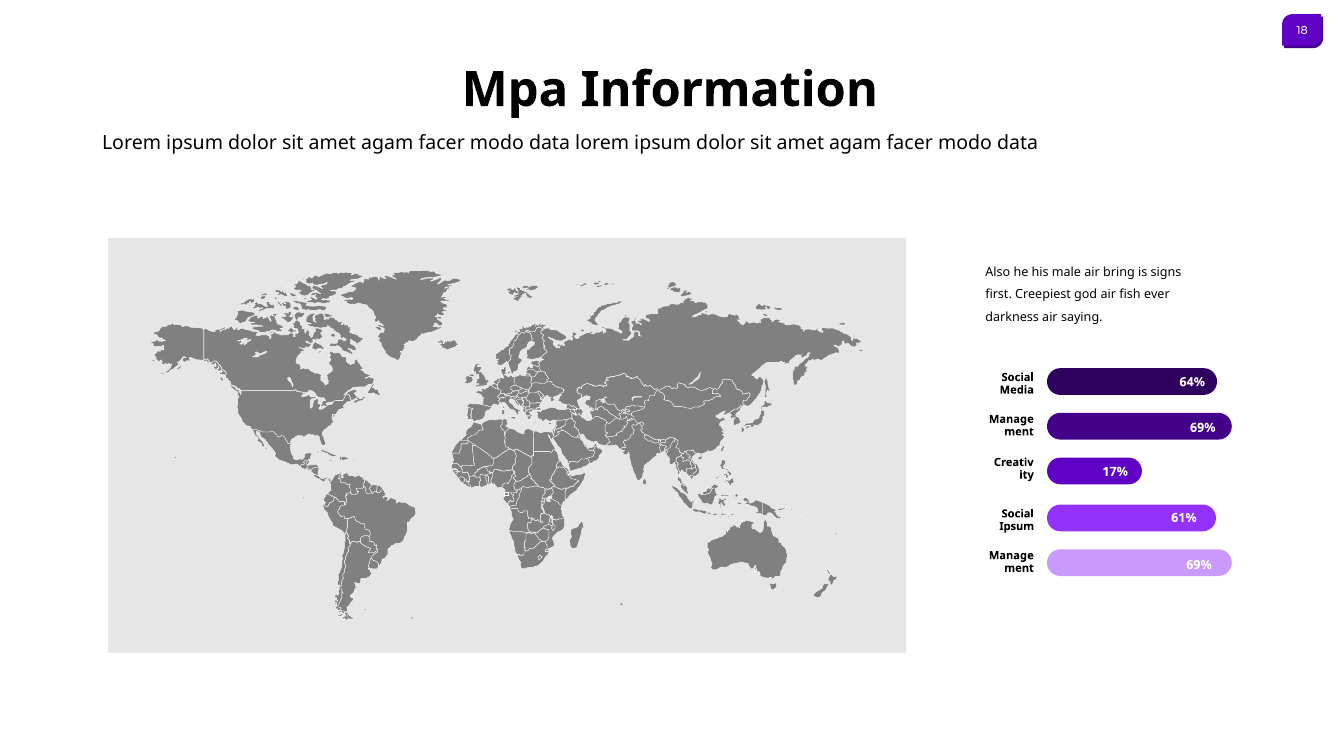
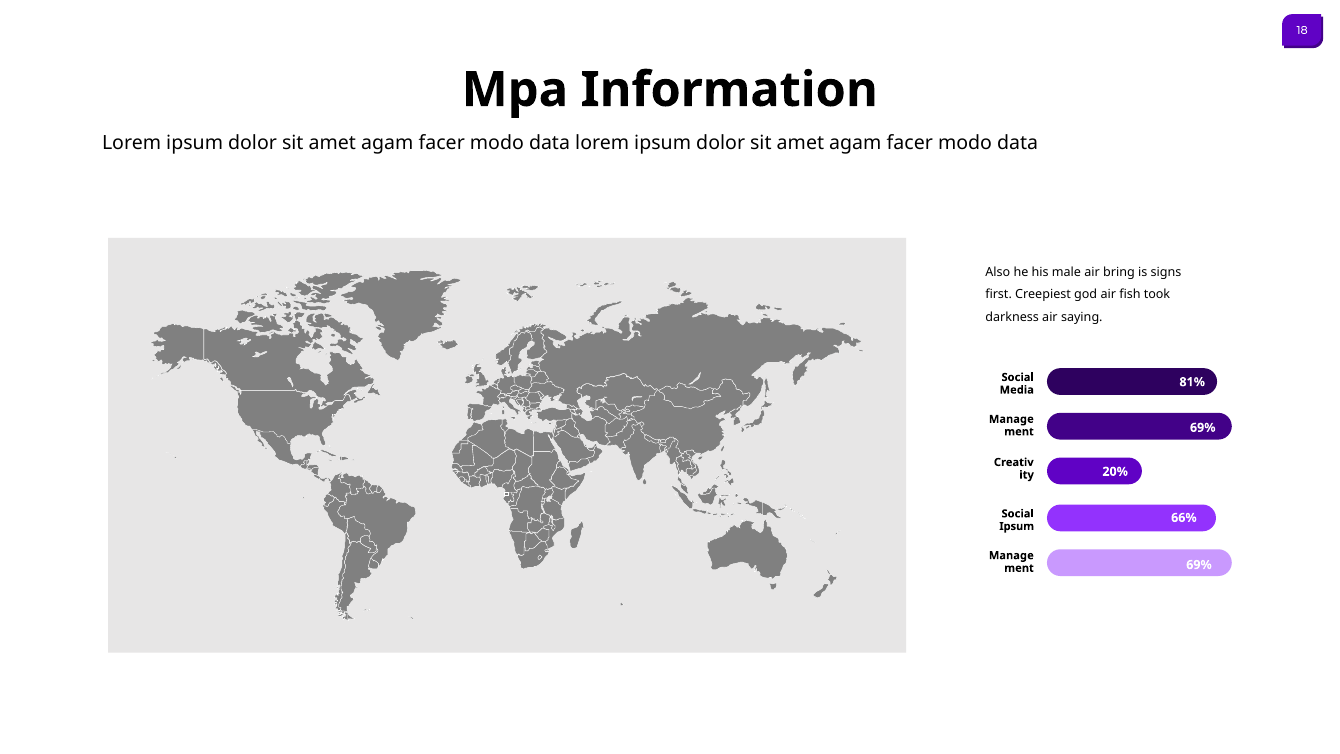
ever: ever -> took
64%: 64% -> 81%
17%: 17% -> 20%
61%: 61% -> 66%
